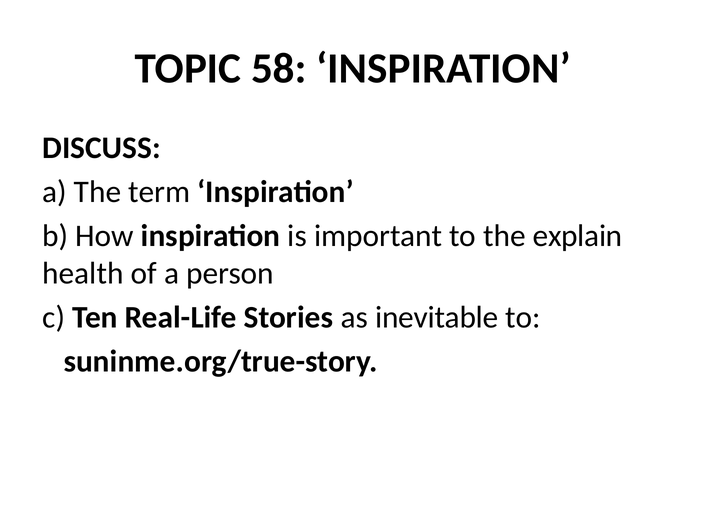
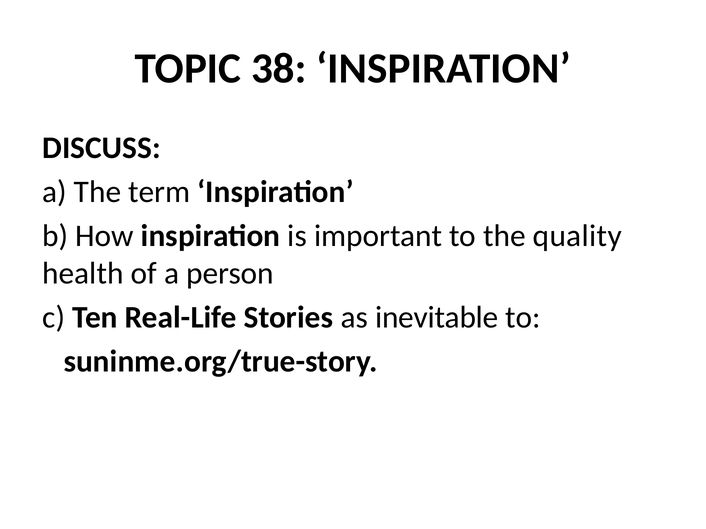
58: 58 -> 38
explain: explain -> quality
